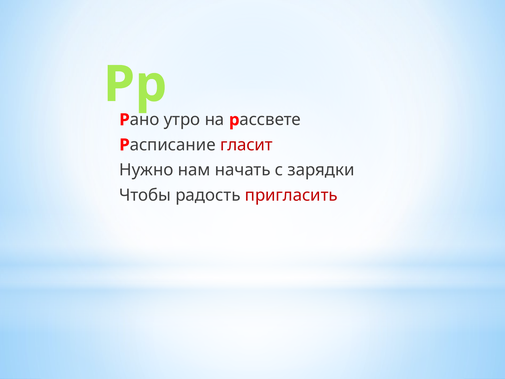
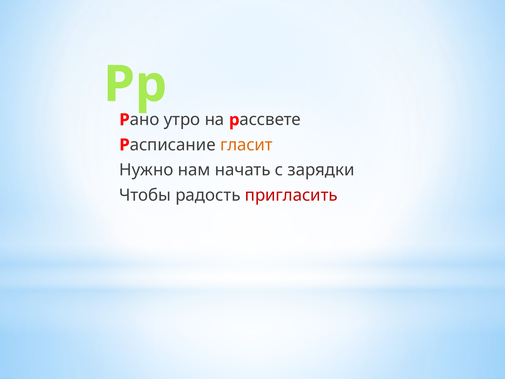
гласит colour: red -> orange
